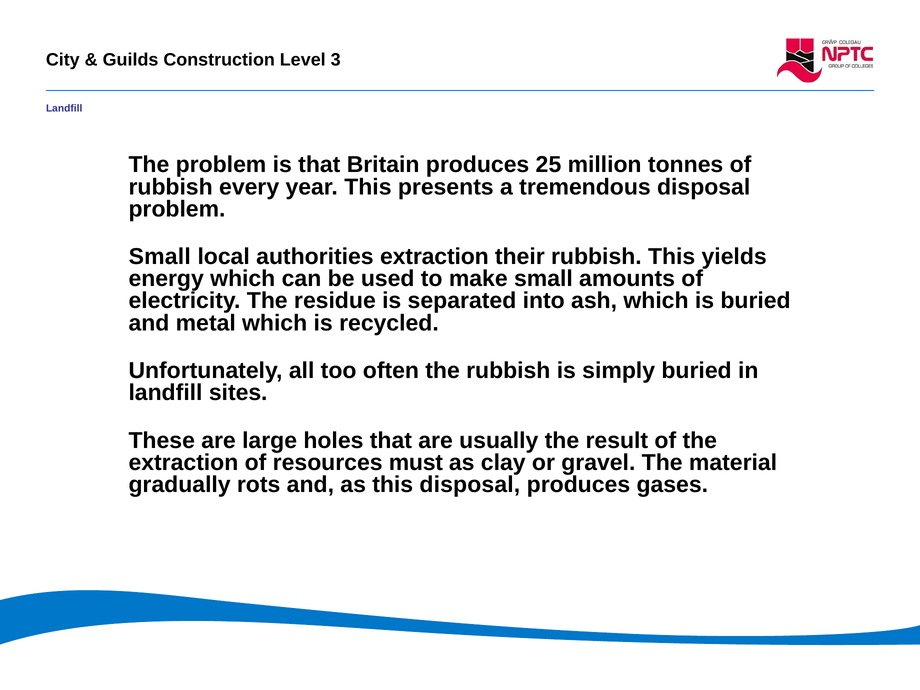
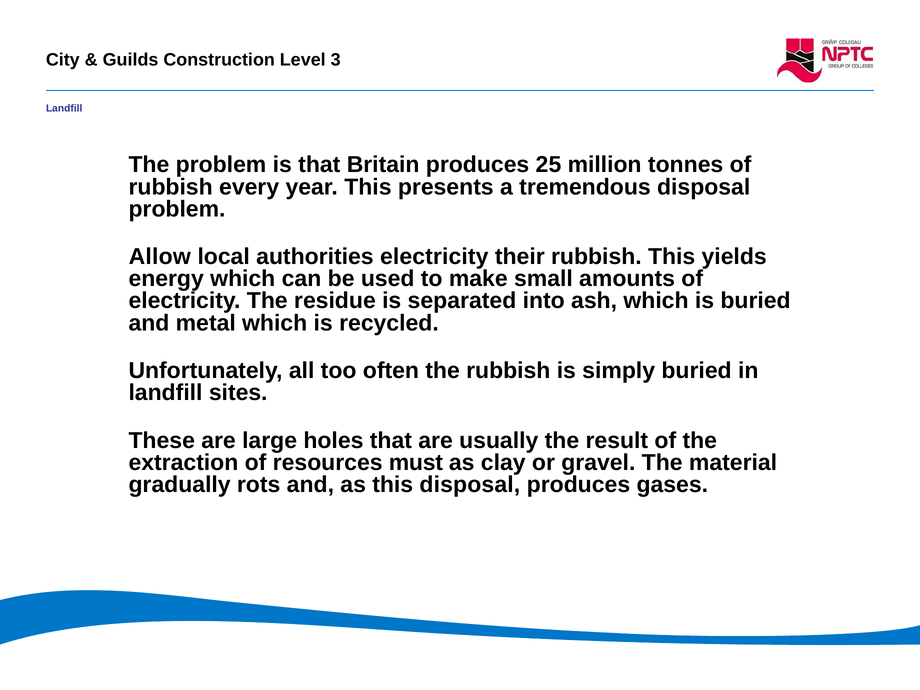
Small at (160, 257): Small -> Allow
authorities extraction: extraction -> electricity
